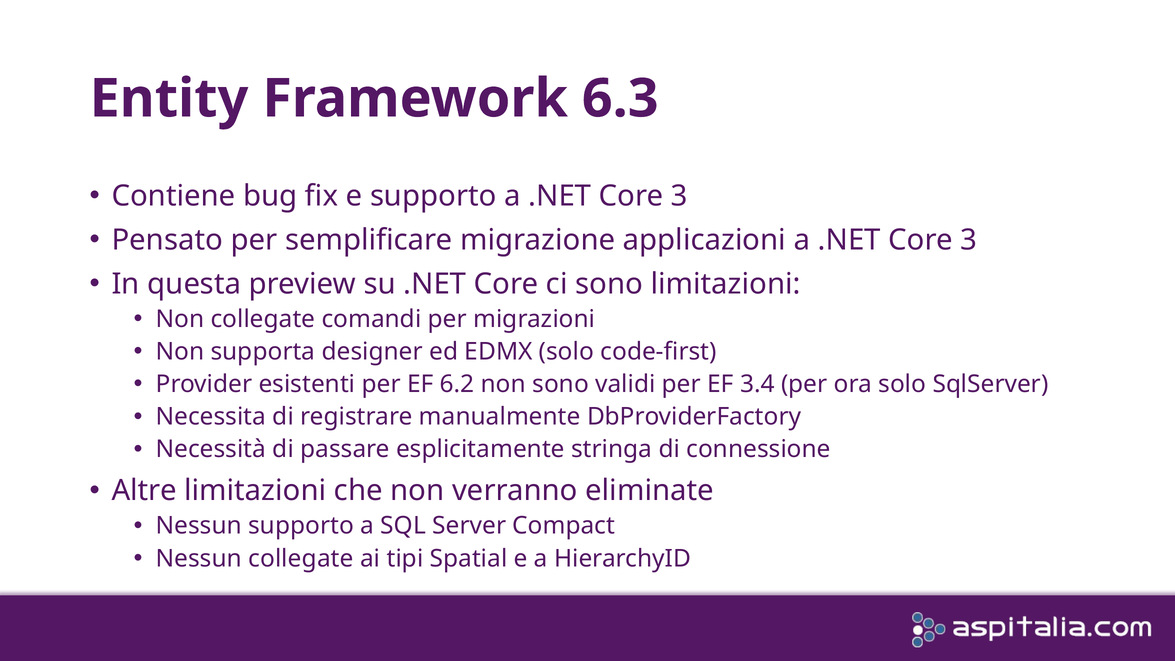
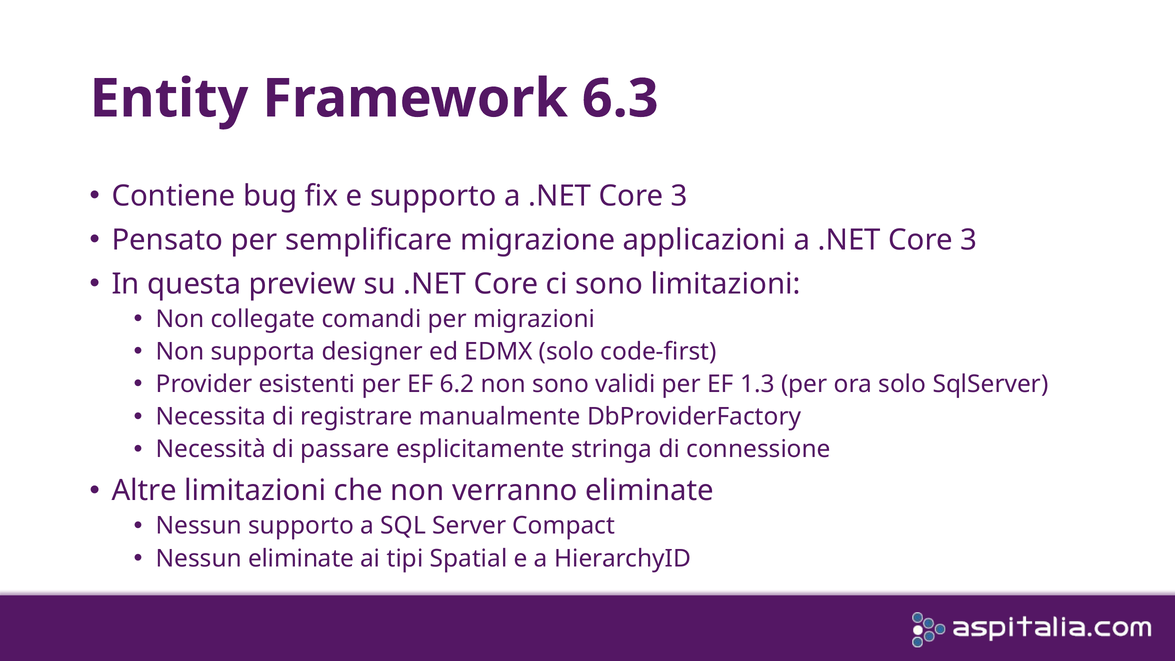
3.4: 3.4 -> 1.3
Nessun collegate: collegate -> eliminate
